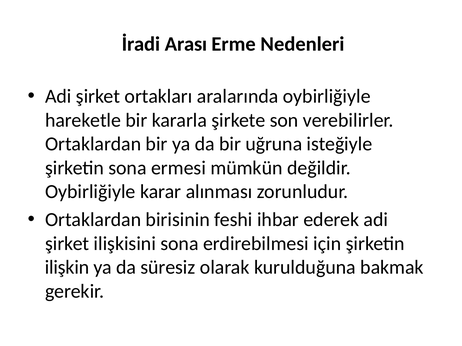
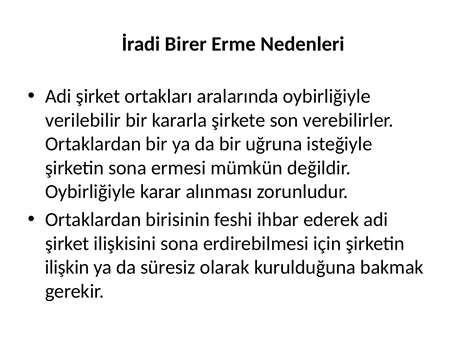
Arası: Arası -> Birer
hareketle: hareketle -> verilebilir
